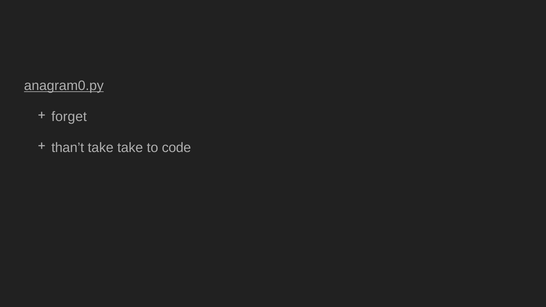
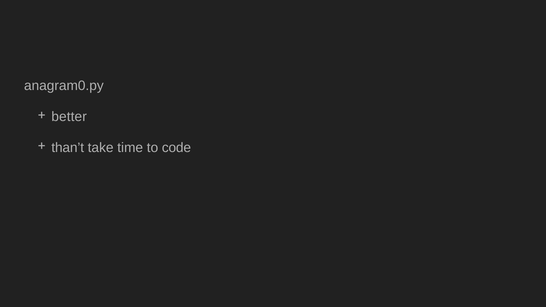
anagram0.py underline: present -> none
forget: forget -> better
take take: take -> time
